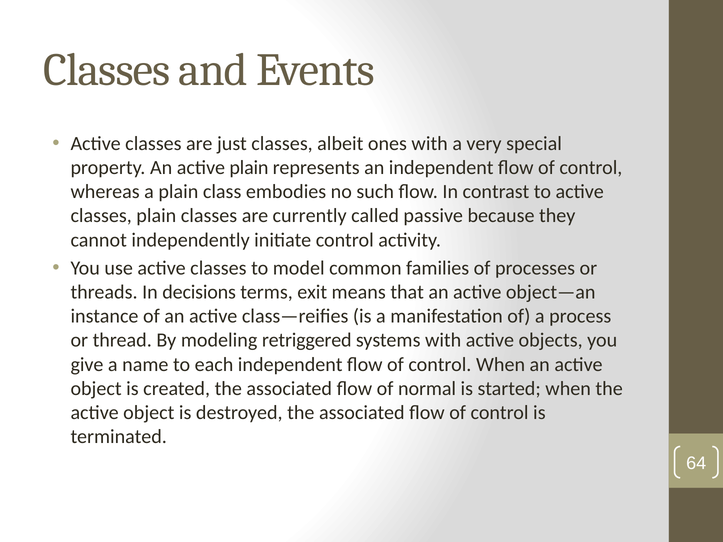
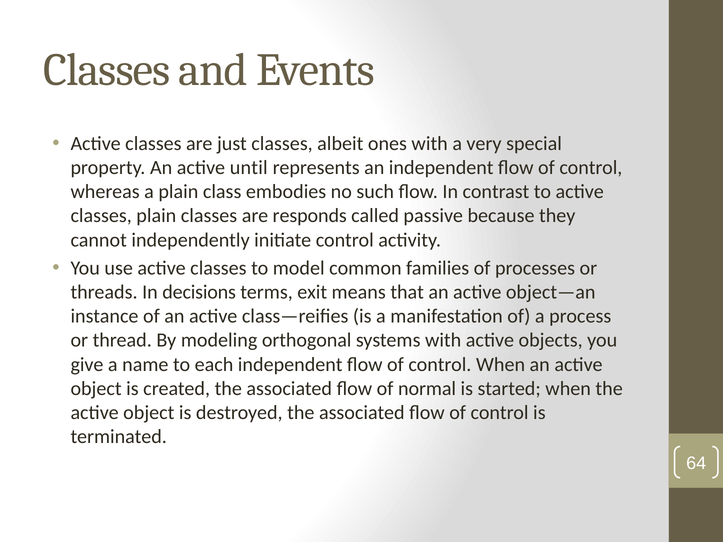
active plain: plain -> until
currently: currently -> responds
retriggered: retriggered -> orthogonal
